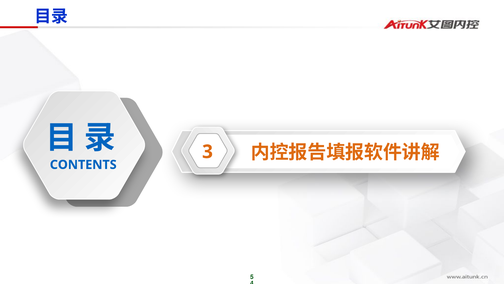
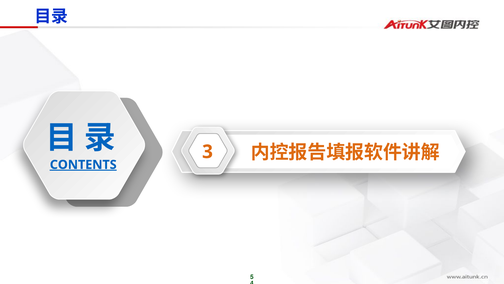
CONTENTS underline: none -> present
